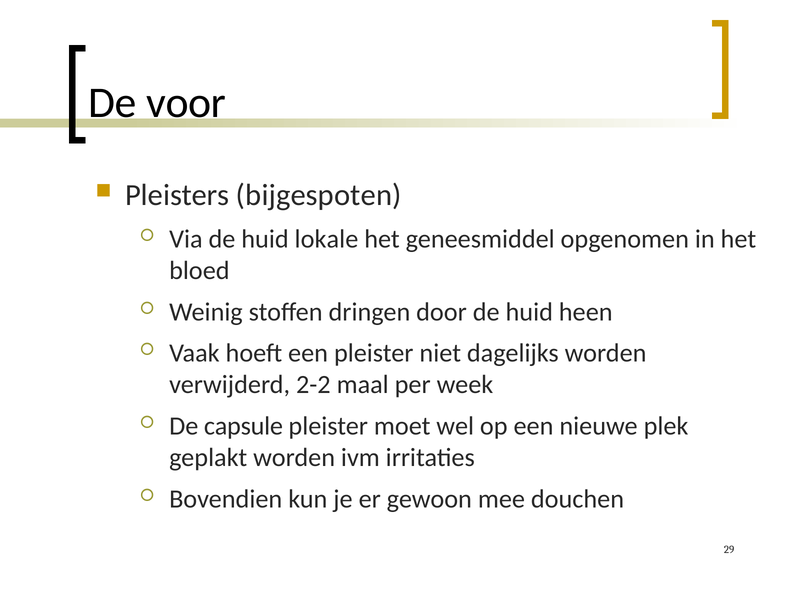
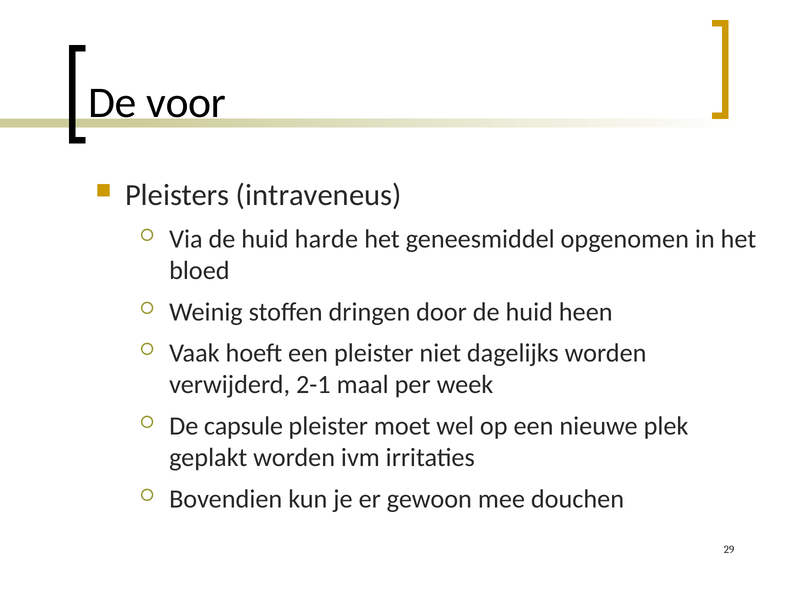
bijgespoten: bijgespoten -> intraveneus
lokale: lokale -> harde
2-2: 2-2 -> 2-1
